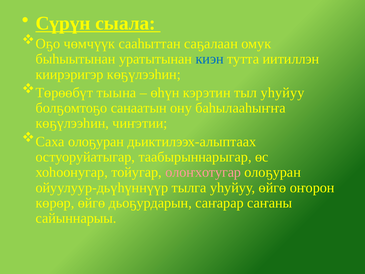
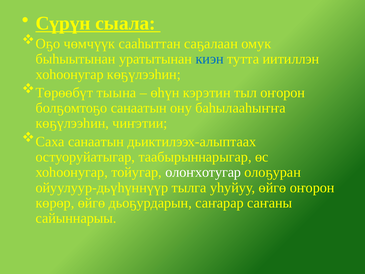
киирэригэр at (70, 74): киирэригэр -> хоһоонугар
тыл уһуйуу: уһуйуу -> оҥорон
Саха олоҕуран: олоҕуран -> санаатын
олоҥхотугар colour: pink -> white
